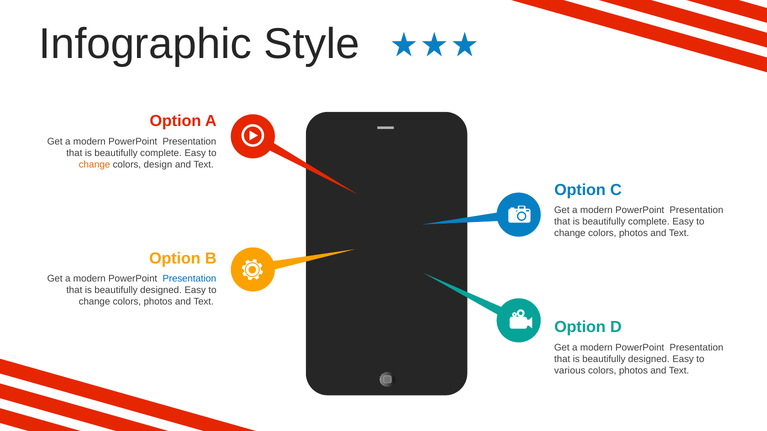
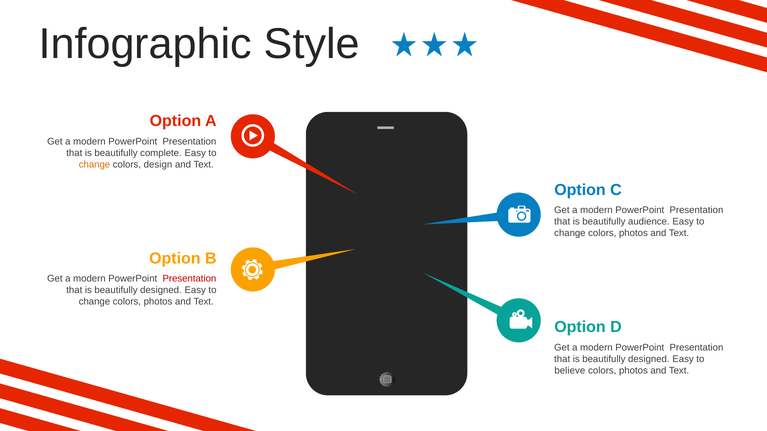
complete at (649, 222): complete -> audience
Presentation at (189, 279) colour: blue -> red
various: various -> believe
